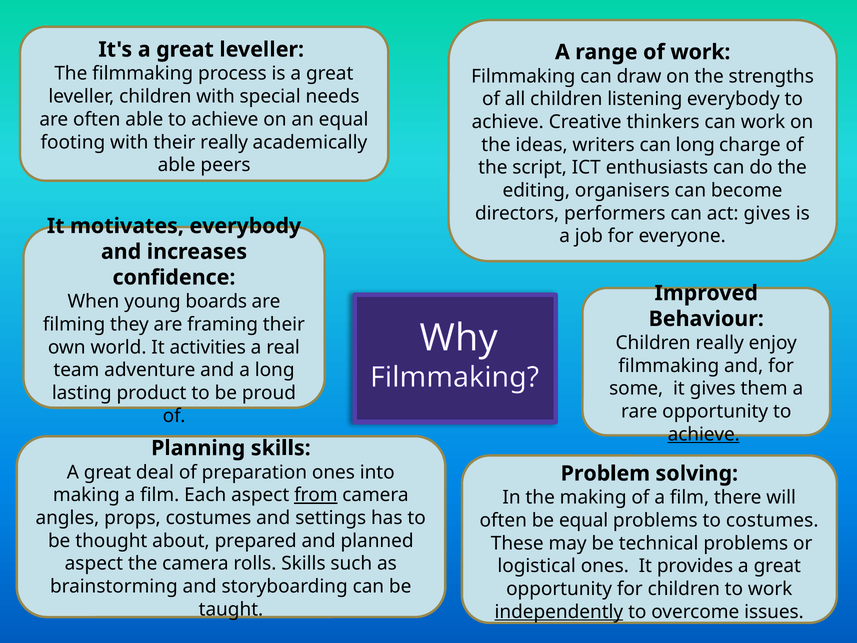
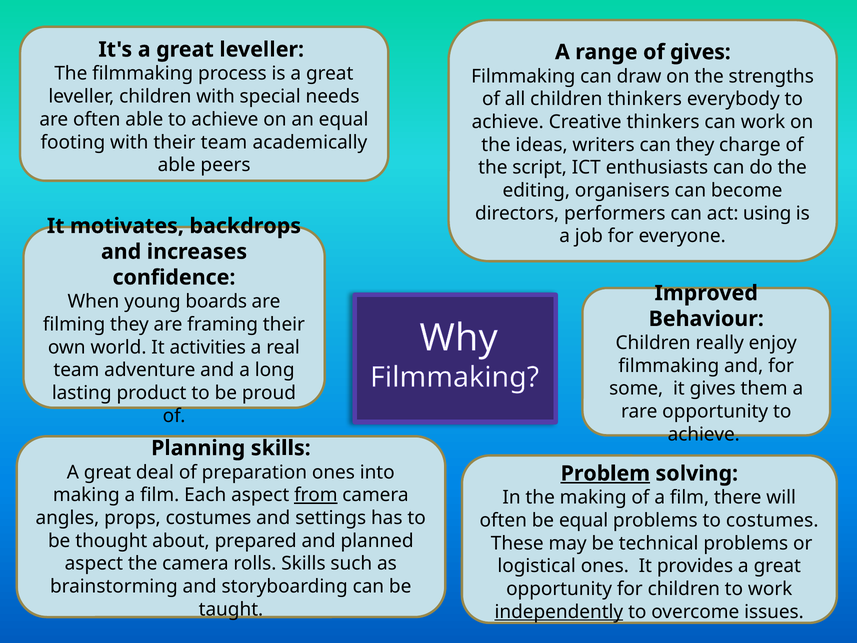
of work: work -> gives
children listening: listening -> thinkers
their really: really -> team
can long: long -> they
act gives: gives -> using
motivates everybody: everybody -> backdrops
achieve at (704, 434) underline: present -> none
Problem underline: none -> present
